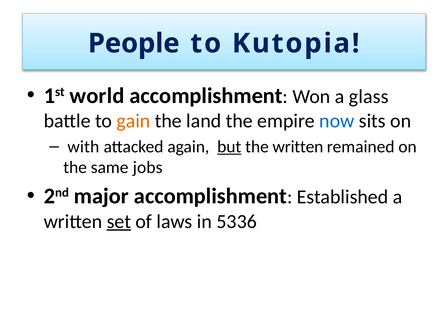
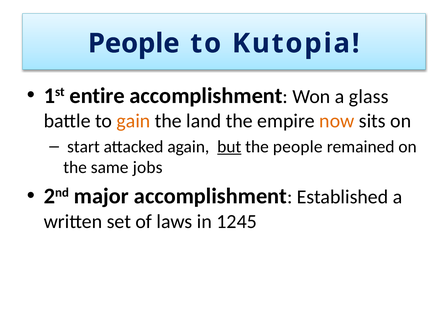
world: world -> entire
now colour: blue -> orange
with: with -> start
the written: written -> people
set underline: present -> none
5336: 5336 -> 1245
